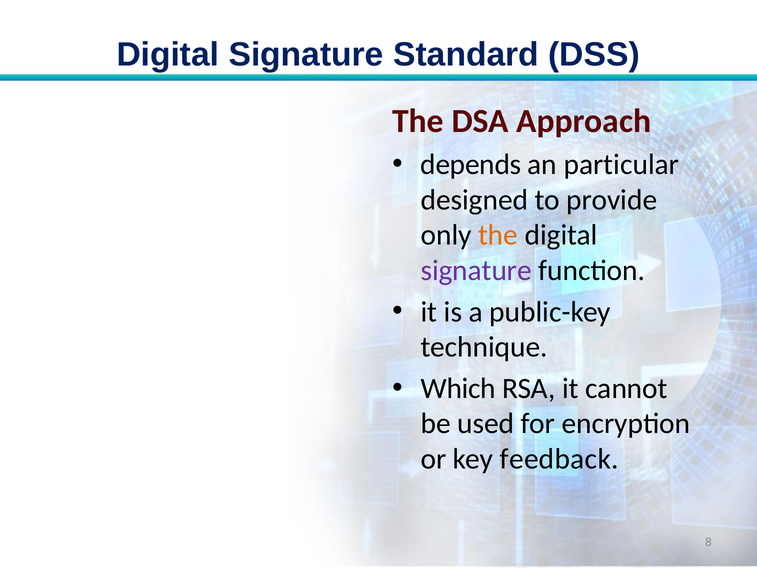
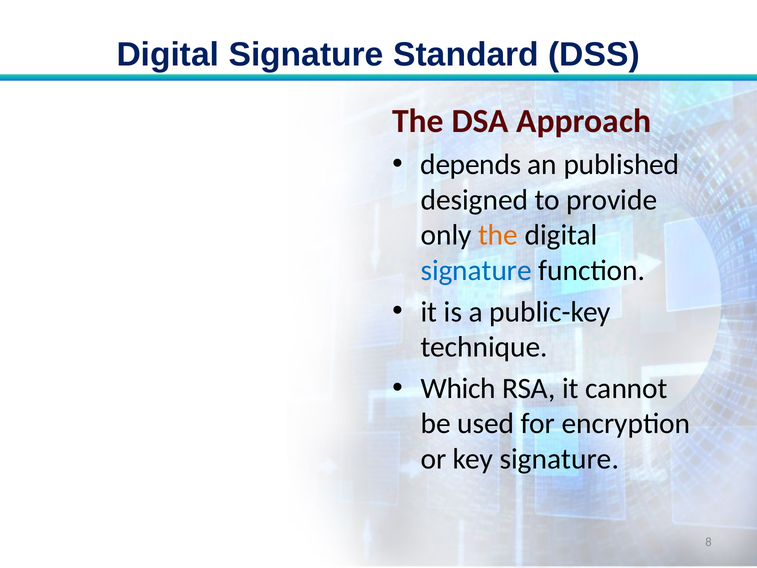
particular: particular -> published
signature at (476, 270) colour: purple -> blue
key feedback: feedback -> signature
